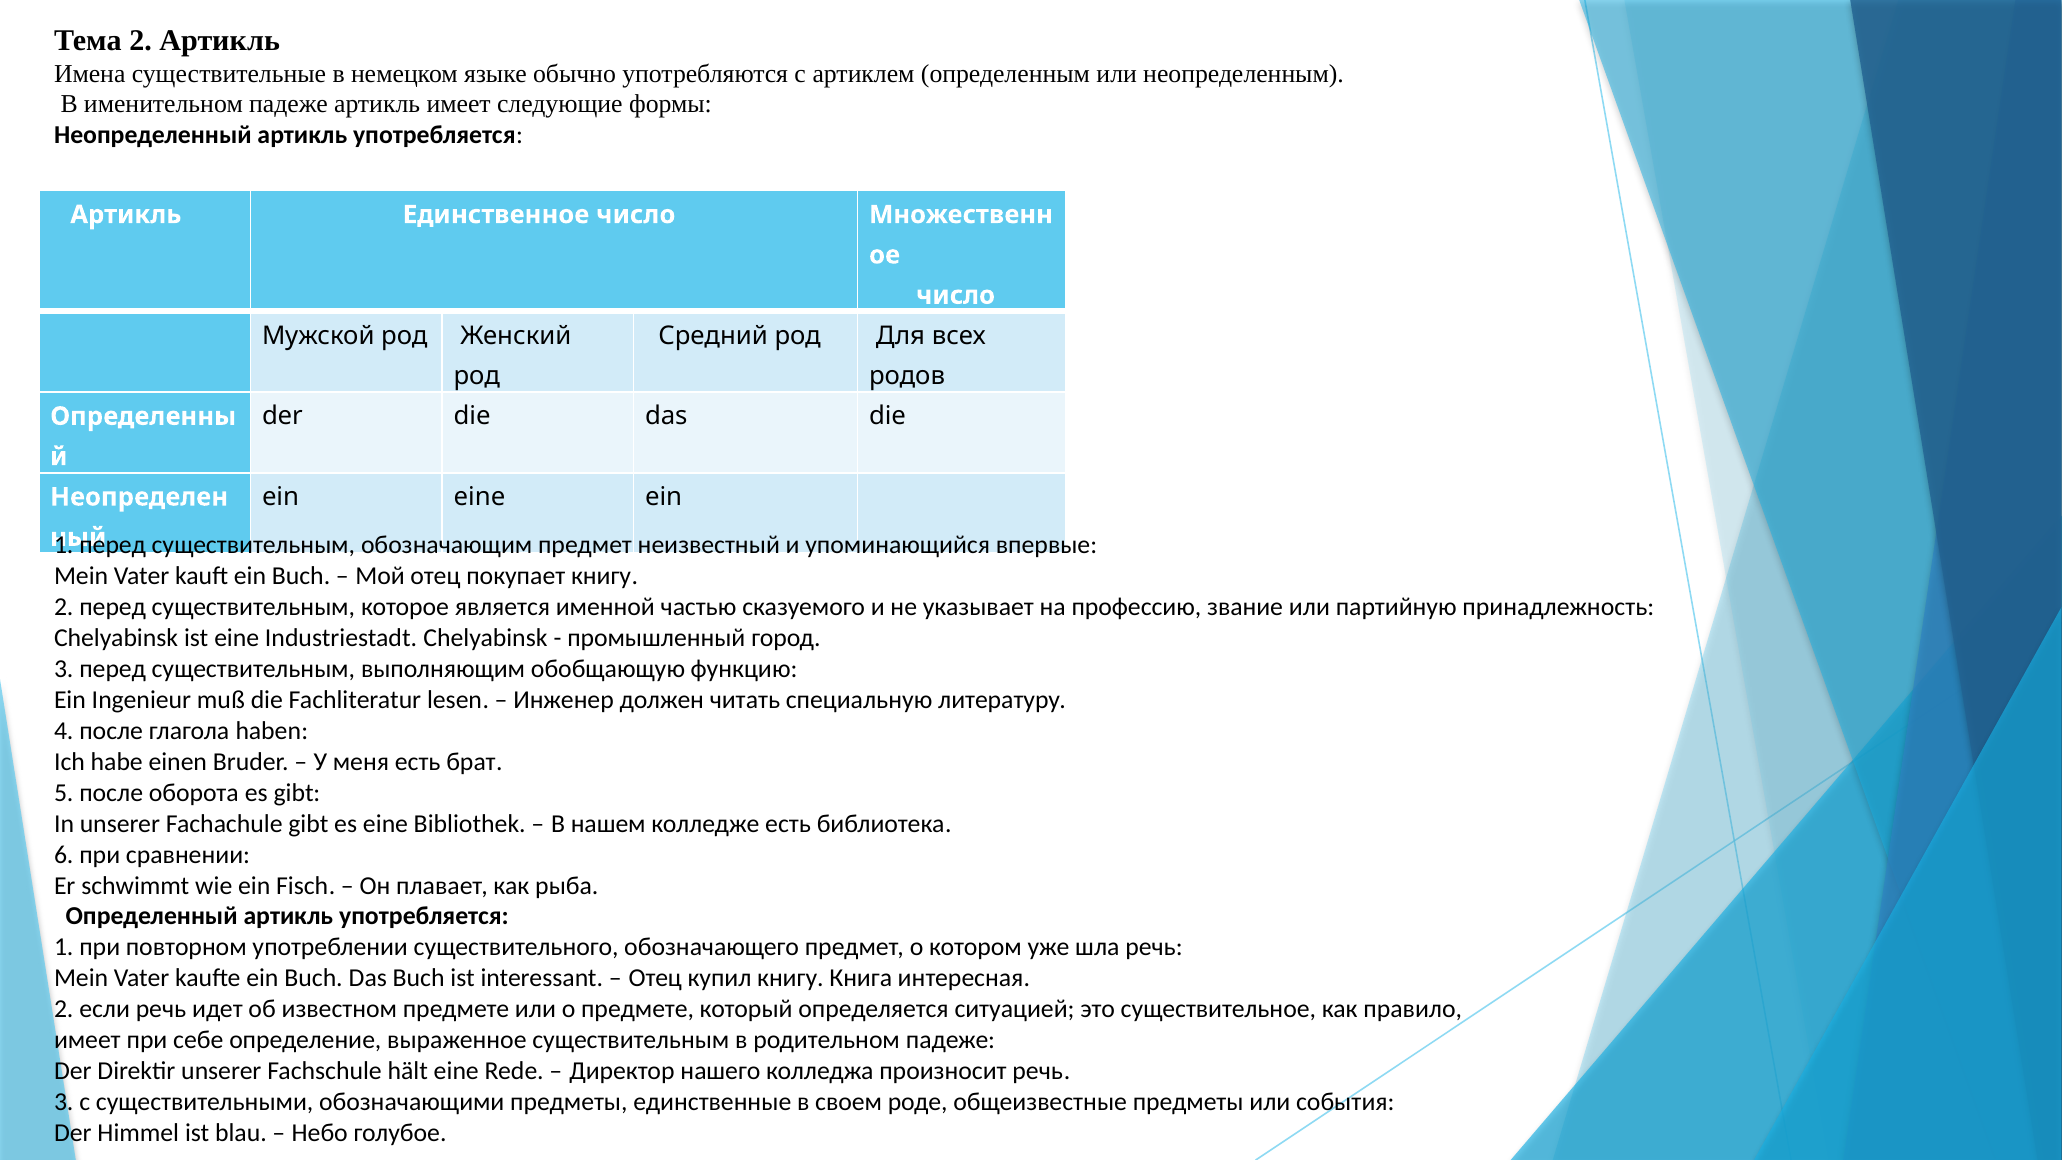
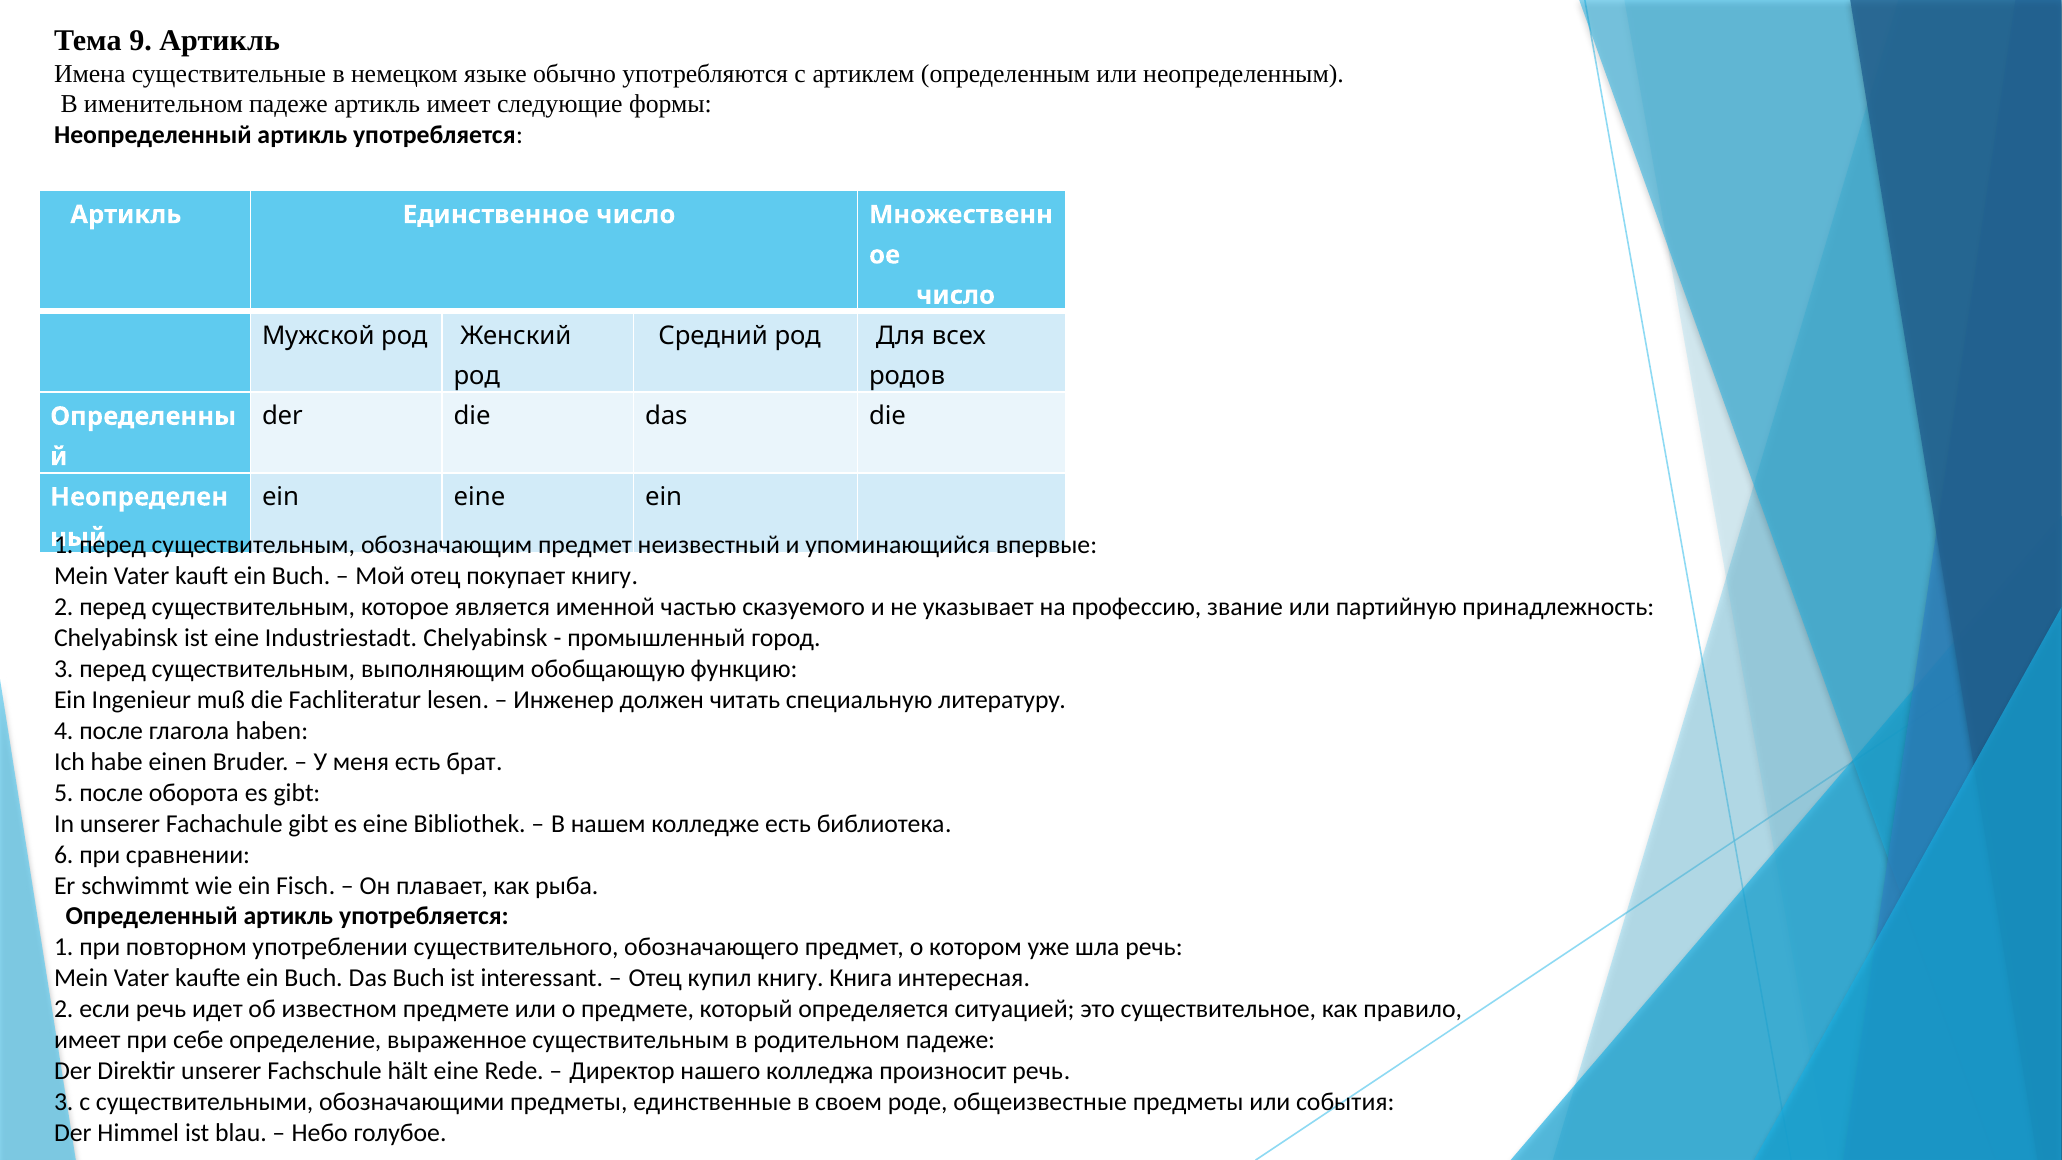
Тема 2: 2 -> 9
